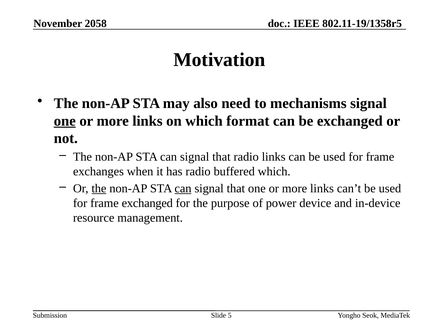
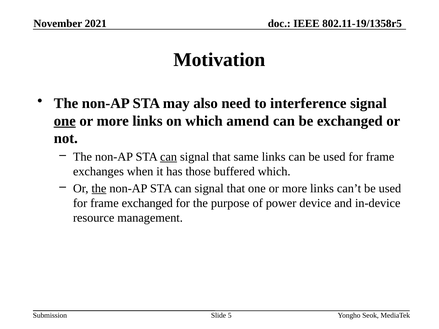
2058: 2058 -> 2021
mechanisms: mechanisms -> interference
format: format -> amend
can at (169, 157) underline: none -> present
that radio: radio -> same
has radio: radio -> those
can at (183, 189) underline: present -> none
